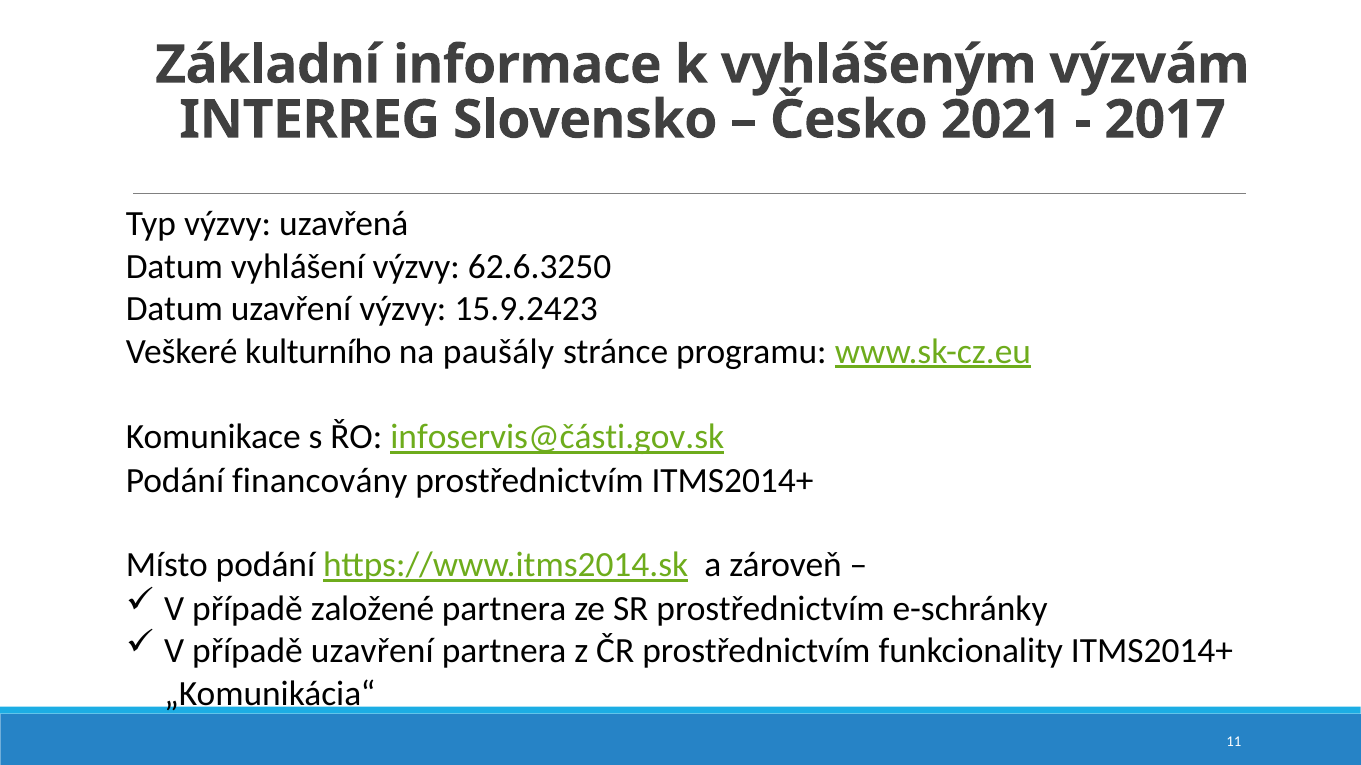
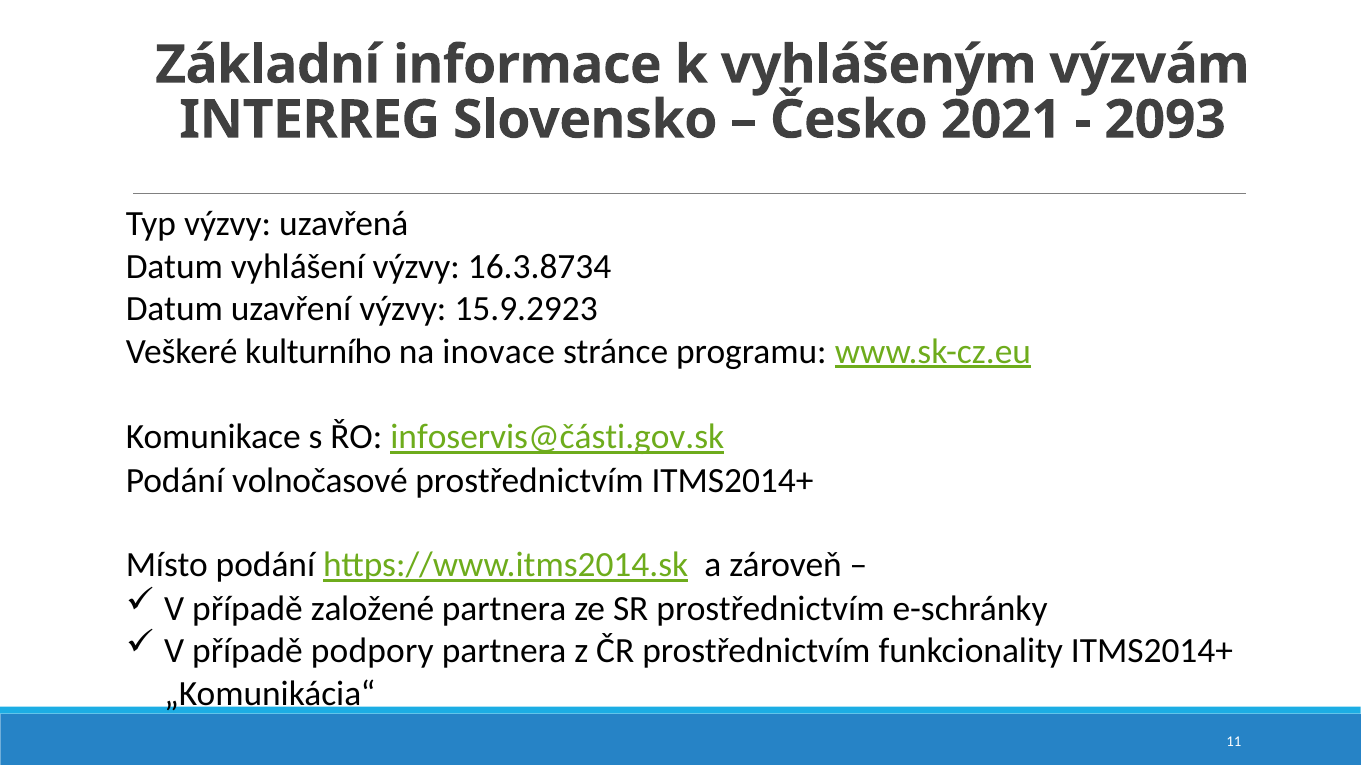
2017: 2017 -> 2093
62.6.3250: 62.6.3250 -> 16.3.8734
15.9.2423: 15.9.2423 -> 15.9.2923
paušály: paušály -> inovace
financovány: financovány -> volnočasové
případě uzavření: uzavření -> podpory
